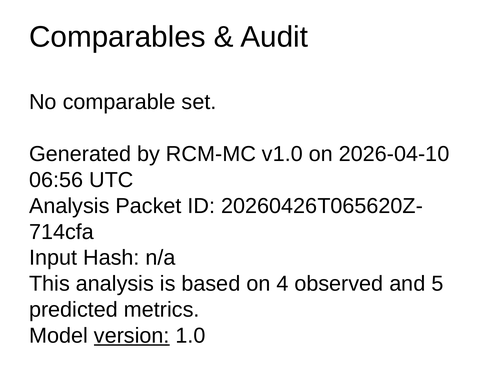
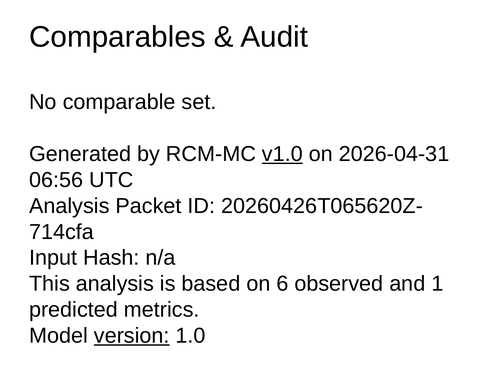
v1.0 underline: none -> present
2026-04-10: 2026-04-10 -> 2026-04-31
4: 4 -> 6
5: 5 -> 1
